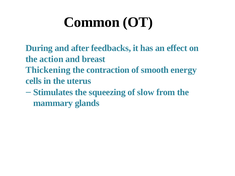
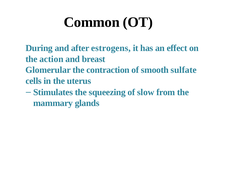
feedbacks: feedbacks -> estrogens
Thickening: Thickening -> Glomerular
energy: energy -> sulfate
